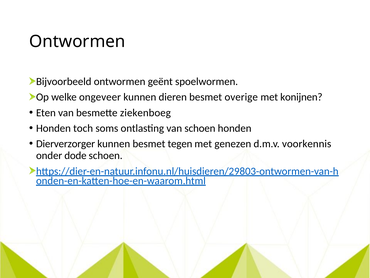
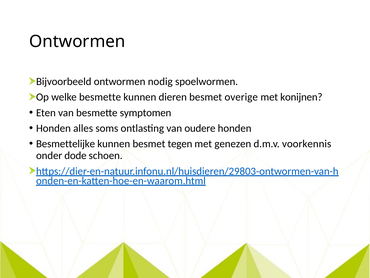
geënt: geënt -> nodig
welke ongeveer: ongeveer -> besmette
ziekenboeg: ziekenboeg -> symptomen
toch: toch -> alles
van schoen: schoen -> oudere
Dierverzorger: Dierverzorger -> Besmettelijke
